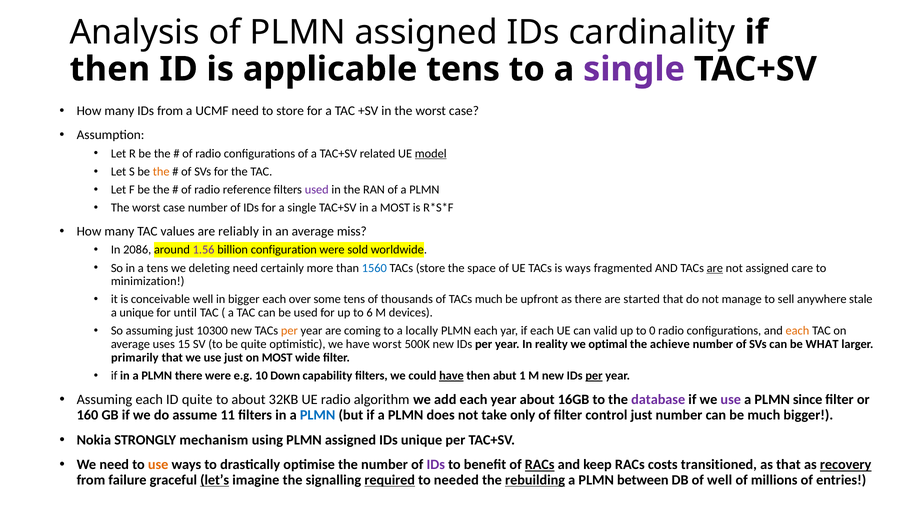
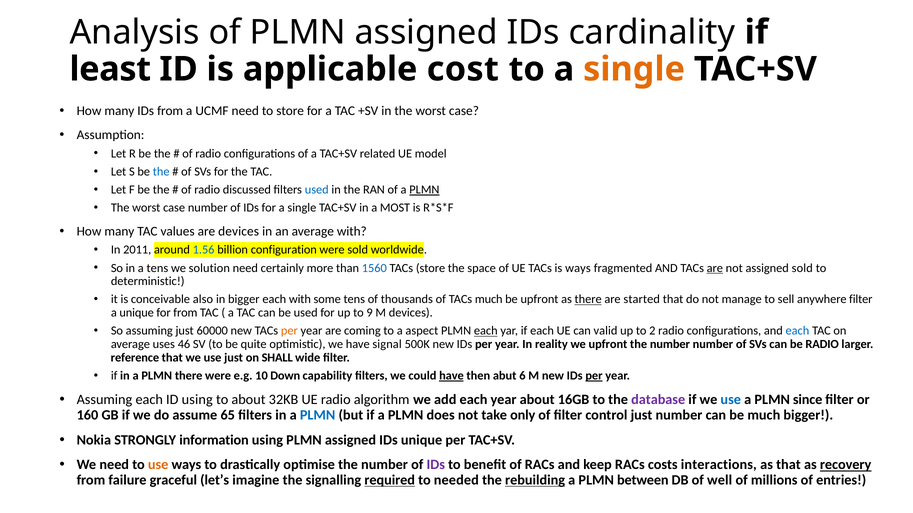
then at (110, 69): then -> least
applicable tens: tens -> cost
single at (634, 69) colour: purple -> orange
model underline: present -> none
the at (161, 172) colour: orange -> blue
reference: reference -> discussed
used at (317, 190) colour: purple -> blue
PLMN at (424, 190) underline: none -> present
are reliably: reliably -> devices
average miss: miss -> with
2086: 2086 -> 2011
1.56 colour: purple -> blue
deleting: deleting -> solution
assigned care: care -> sold
minimization: minimization -> deterministic
conceivable well: well -> also
each over: over -> with
there at (588, 300) underline: none -> present
anywhere stale: stale -> filter
for until: until -> from
6: 6 -> 9
10300: 10300 -> 60000
locally: locally -> aspect
each at (486, 331) underline: none -> present
0: 0 -> 2
each at (797, 331) colour: orange -> blue
15: 15 -> 46
have worst: worst -> signal
we optimal: optimal -> upfront
achieve at (670, 345): achieve -> number
be WHAT: WHAT -> RADIO
primarily: primarily -> reference
on MOST: MOST -> SHALL
1: 1 -> 6
ID quite: quite -> using
use at (731, 400) colour: purple -> blue
11: 11 -> 65
mechanism: mechanism -> information
RACs at (540, 465) underline: present -> none
transitioned: transitioned -> interactions
let’s underline: present -> none
